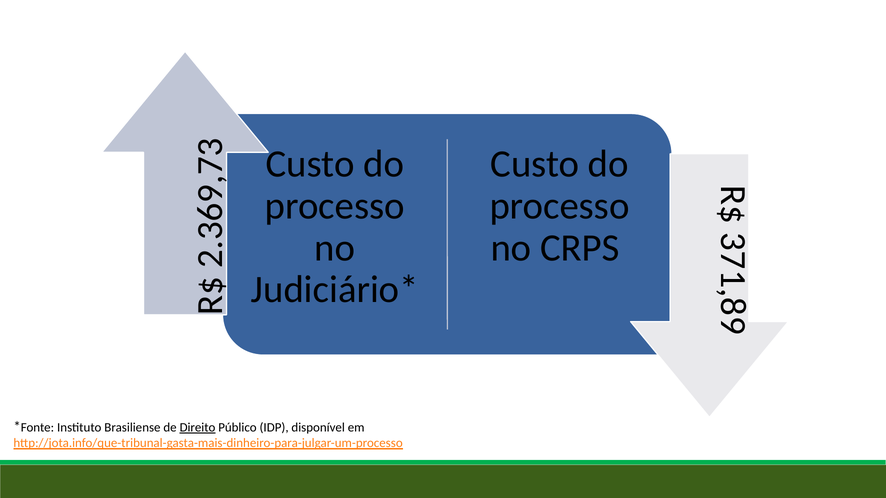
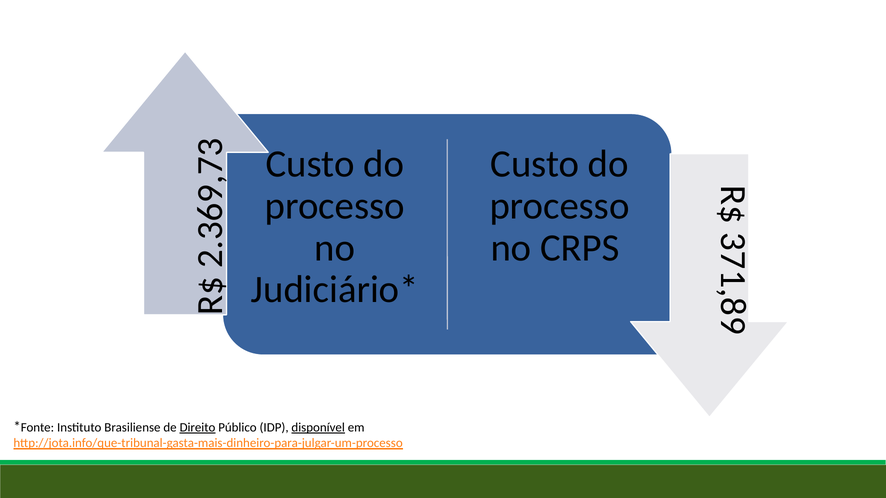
disponível underline: none -> present
